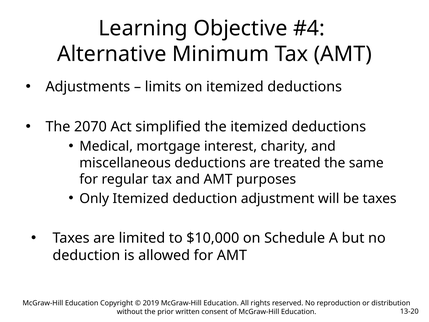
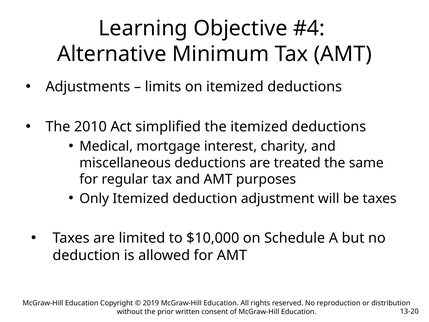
2070: 2070 -> 2010
